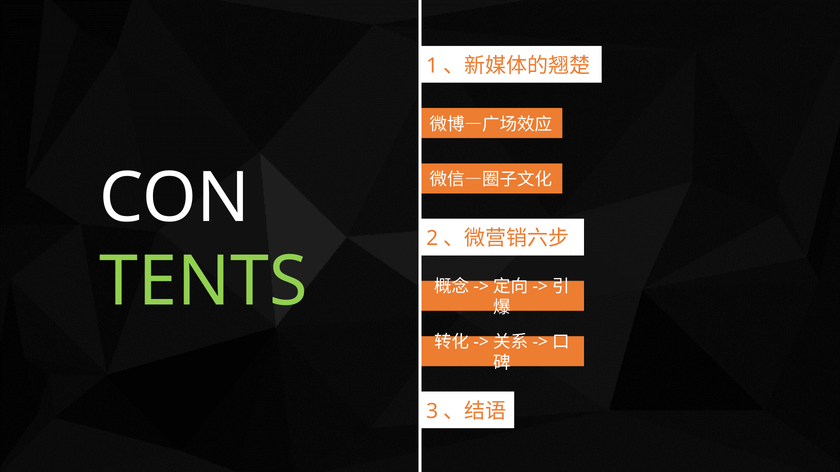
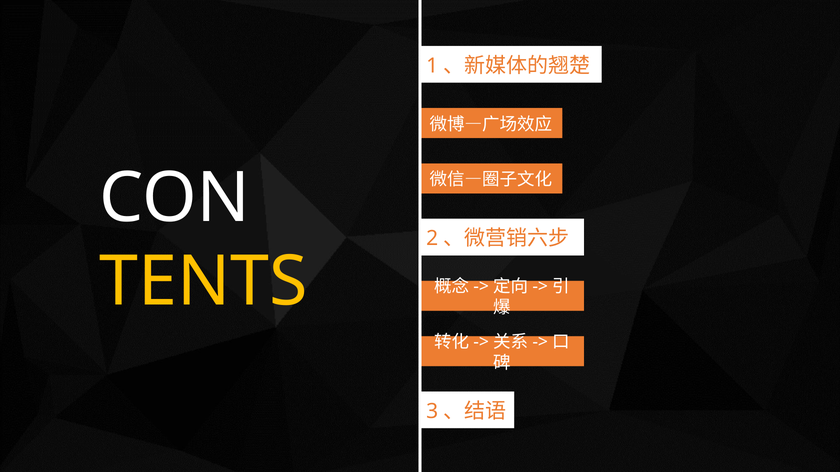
TENTS colour: light green -> yellow
